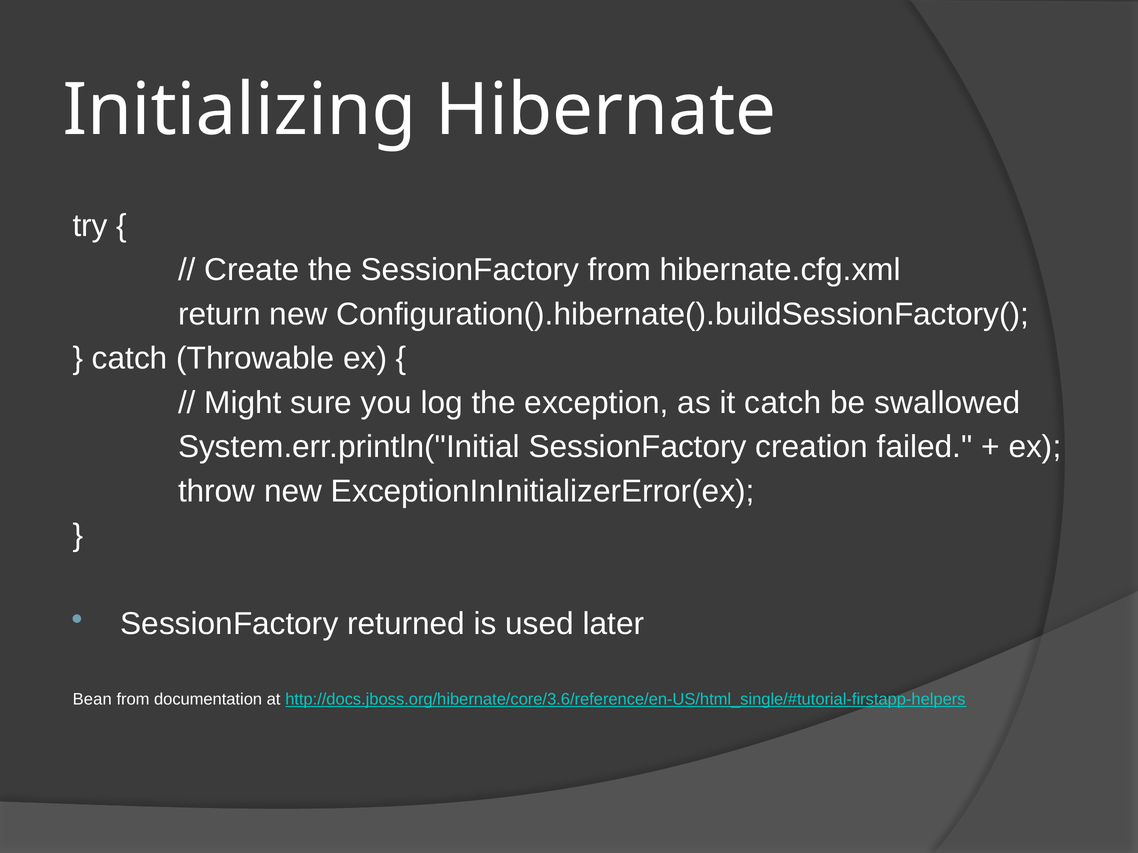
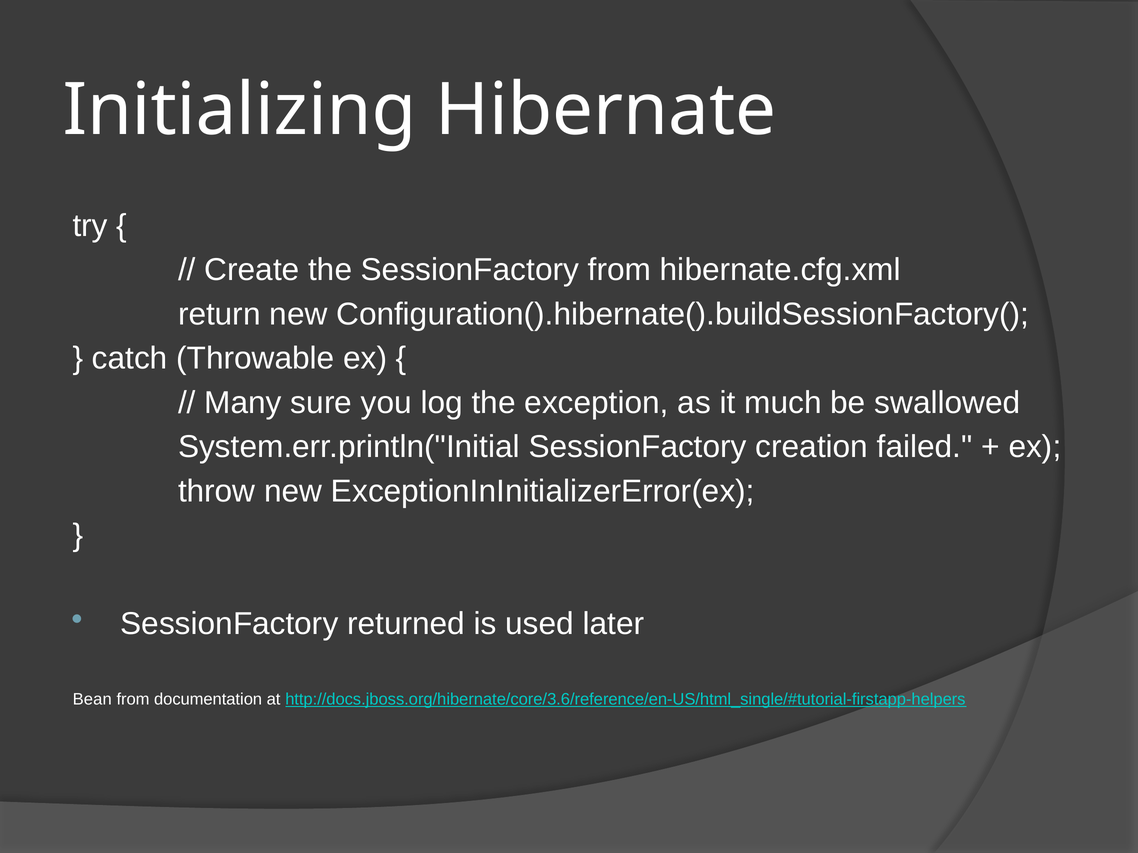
Might: Might -> Many
it catch: catch -> much
